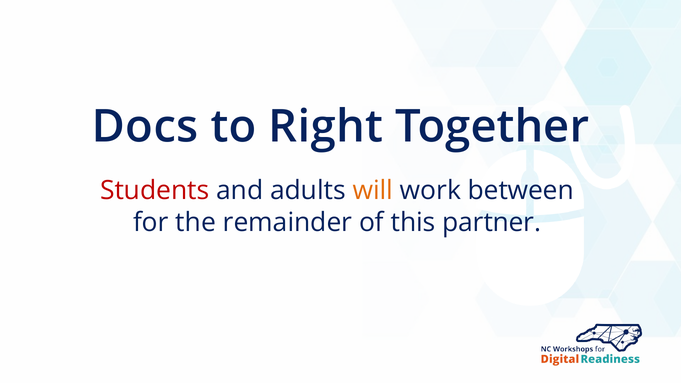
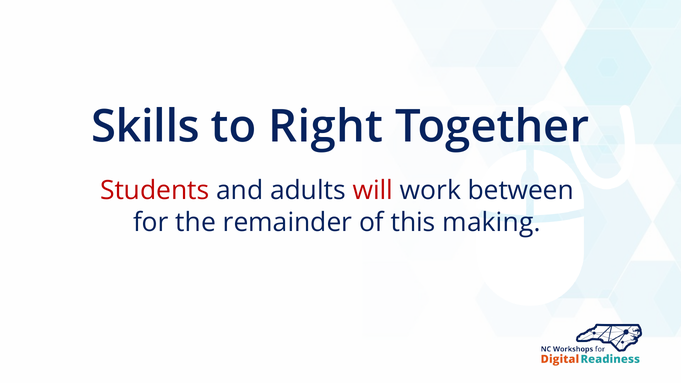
Docs: Docs -> Skills
will colour: orange -> red
partner: partner -> making
